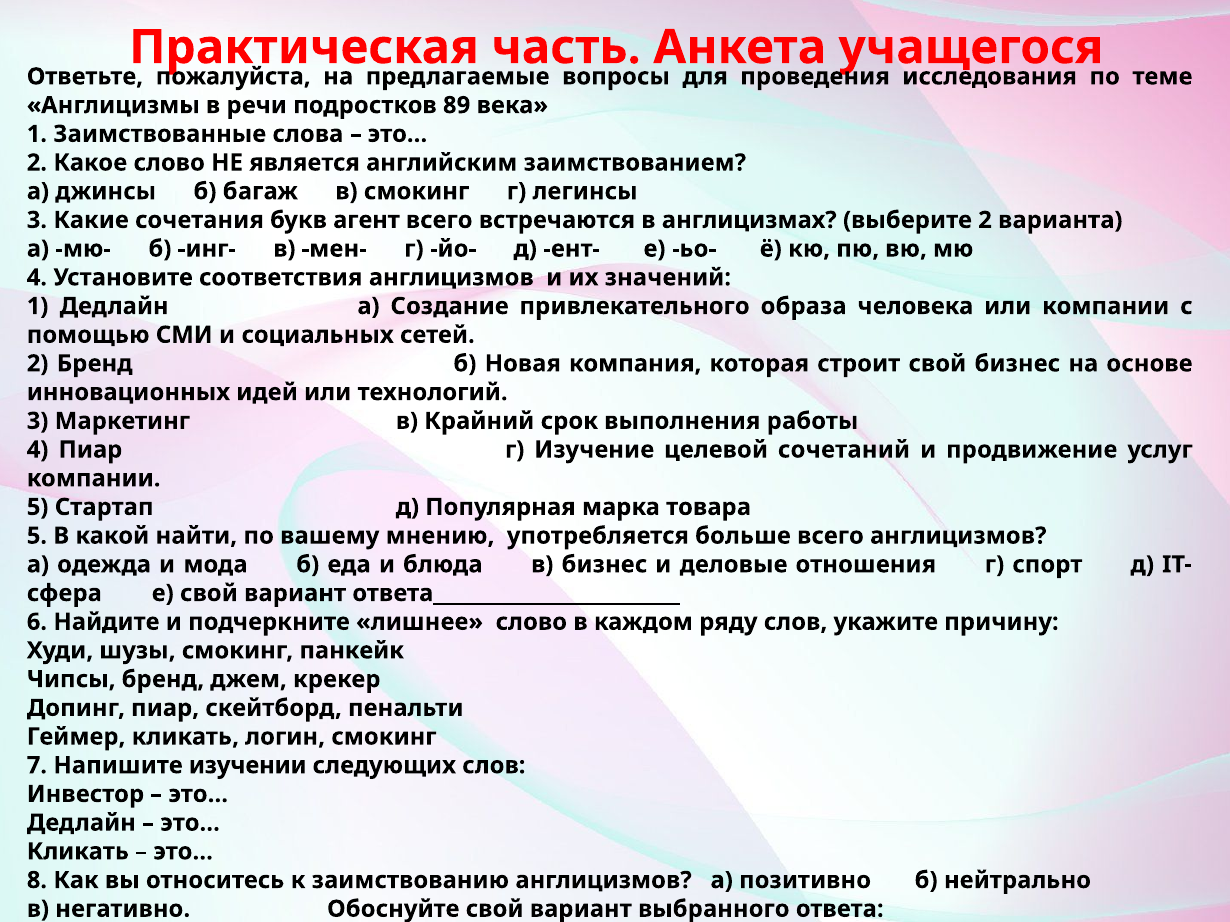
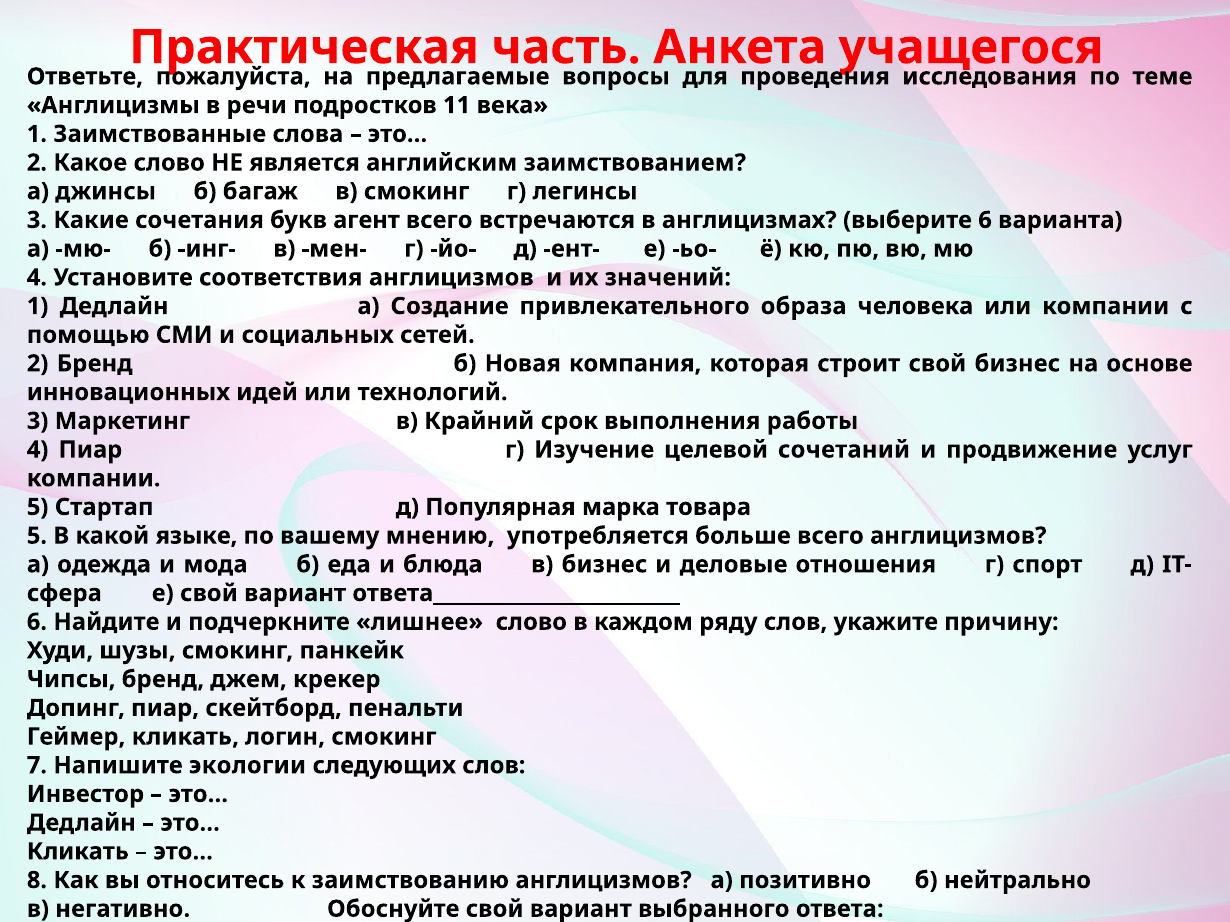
89: 89 -> 11
выберите 2: 2 -> 6
найти: найти -> языке
изучении: изучении -> экологии
